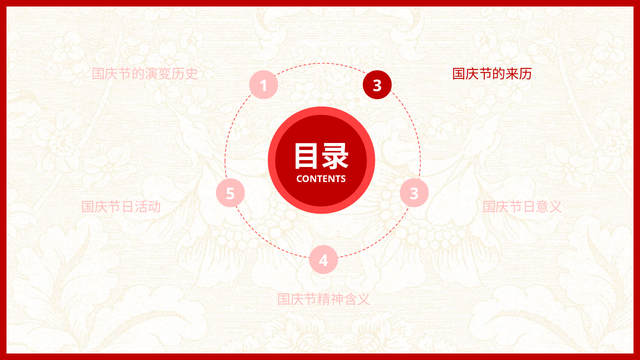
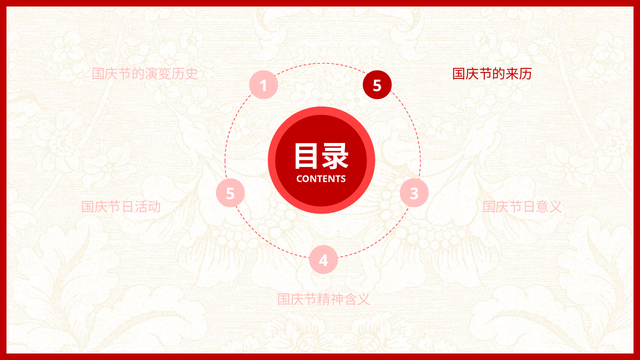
1 3: 3 -> 5
